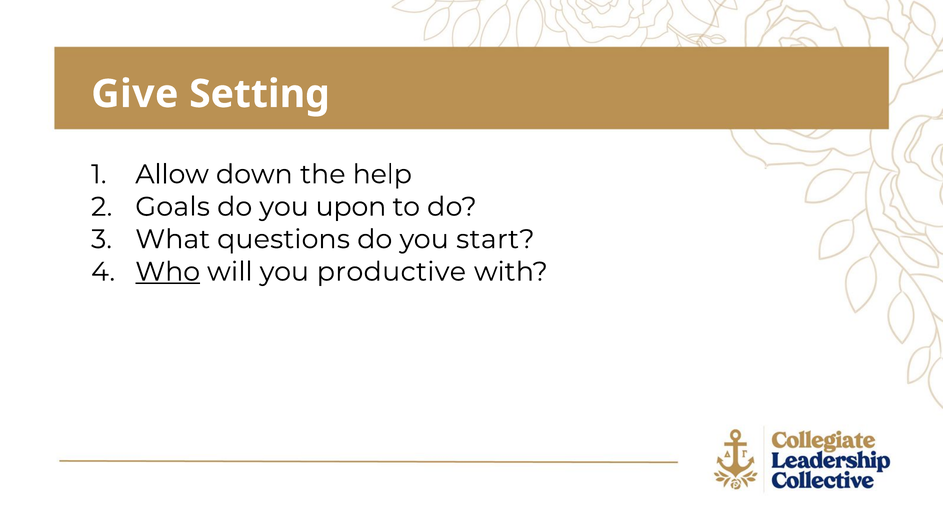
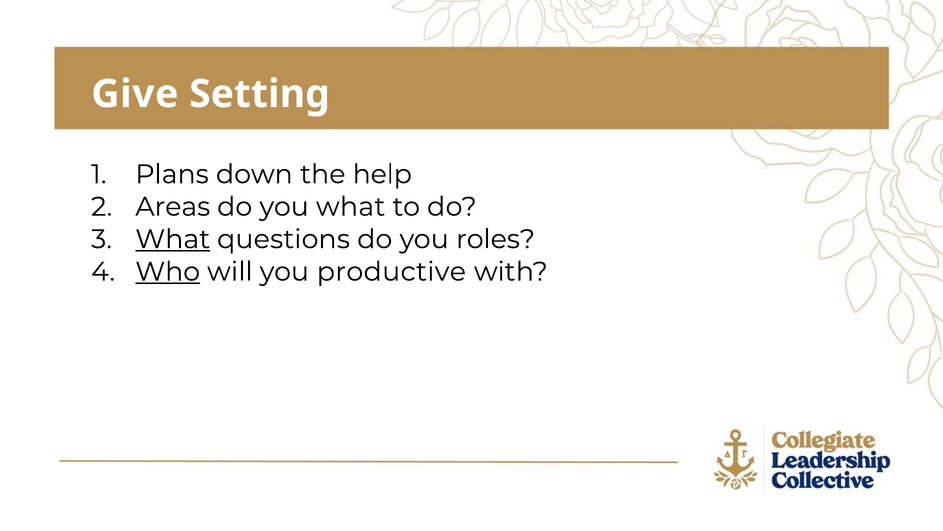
Allow: Allow -> Plans
Goals: Goals -> Areas
you upon: upon -> what
What at (173, 239) underline: none -> present
start: start -> roles
